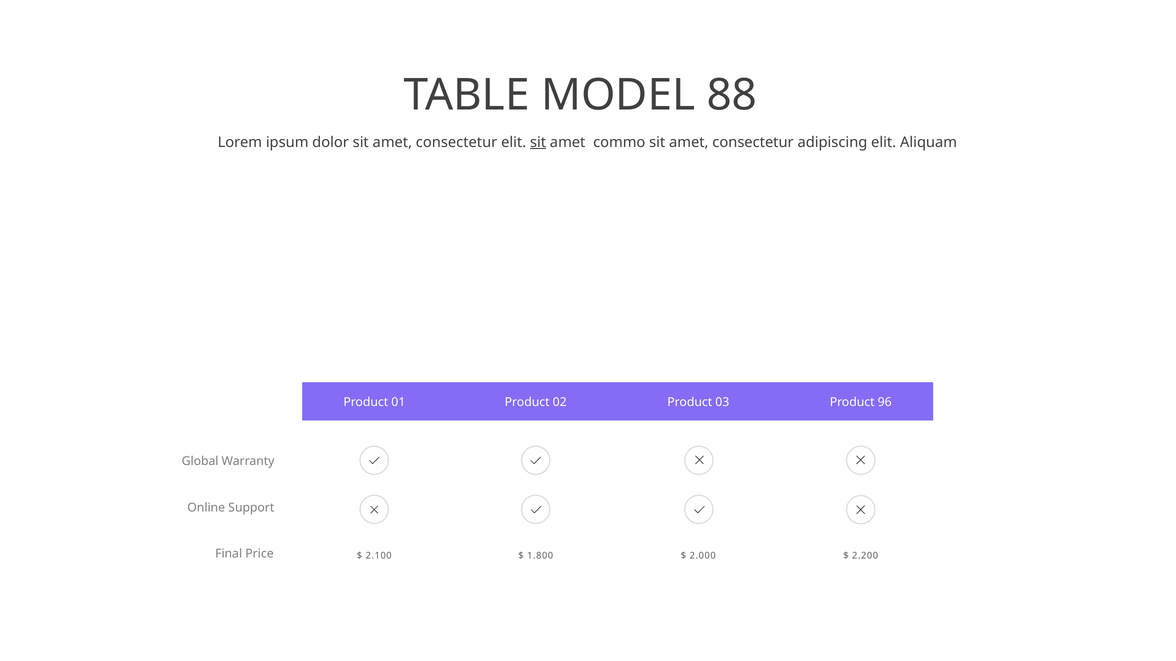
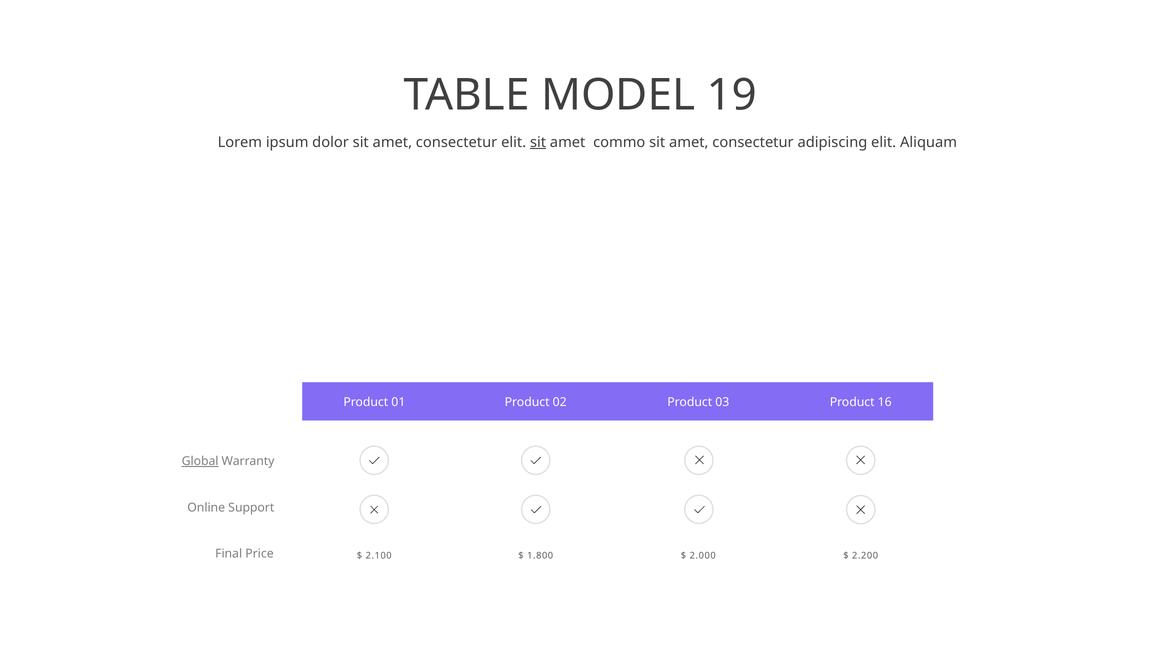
88: 88 -> 19
96: 96 -> 16
Global underline: none -> present
